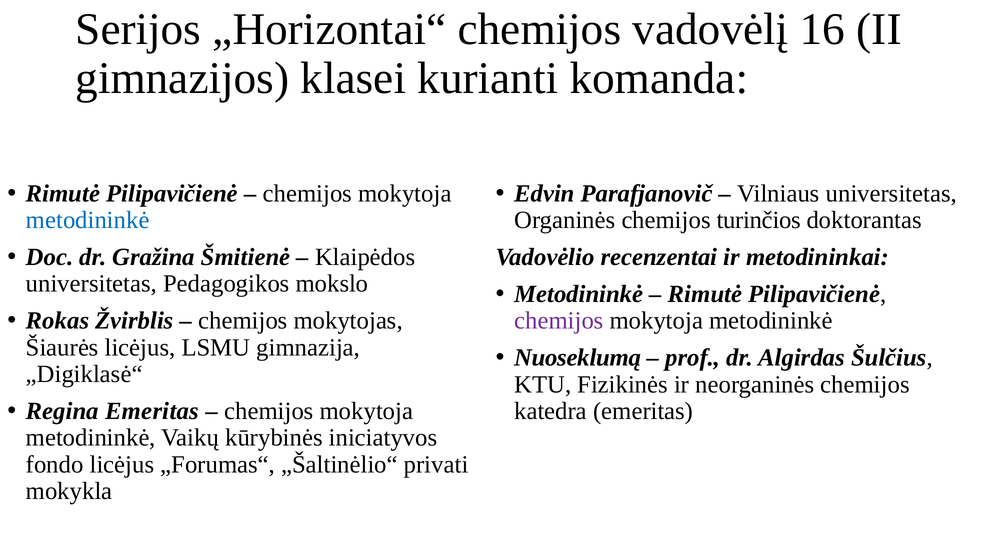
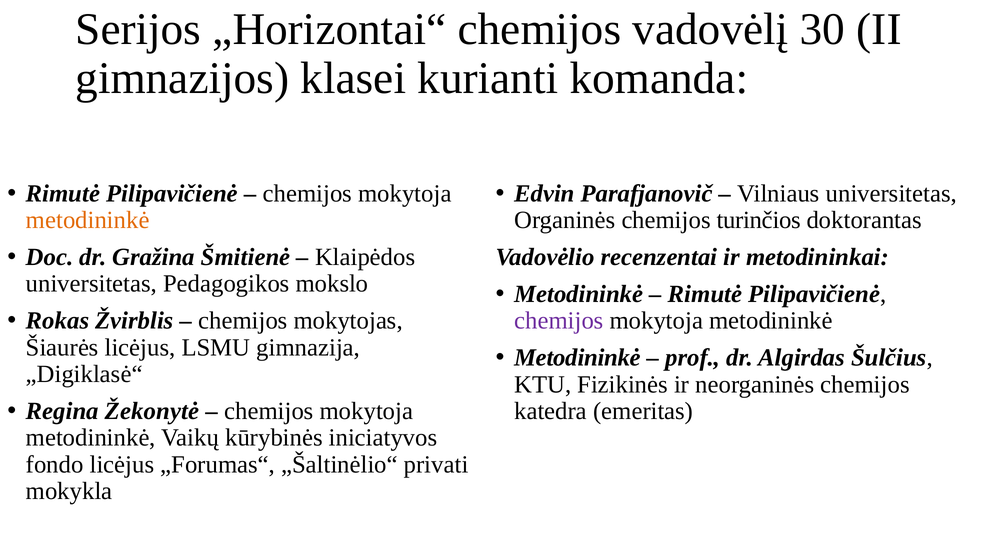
16: 16 -> 30
metodininkė at (88, 220) colour: blue -> orange
Nuoseklumą at (578, 358): Nuoseklumą -> Metodininkė
Regina Emeritas: Emeritas -> Žekonytė
